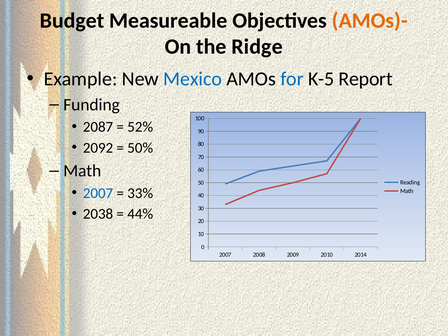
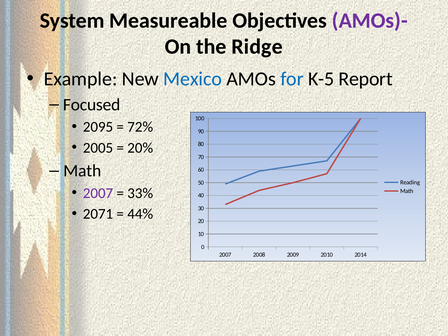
Budget: Budget -> System
AMOs)- colour: orange -> purple
Funding: Funding -> Focused
2087: 2087 -> 2095
52%: 52% -> 72%
2092: 2092 -> 2005
50%: 50% -> 20%
2007 at (98, 193) colour: blue -> purple
2038: 2038 -> 2071
